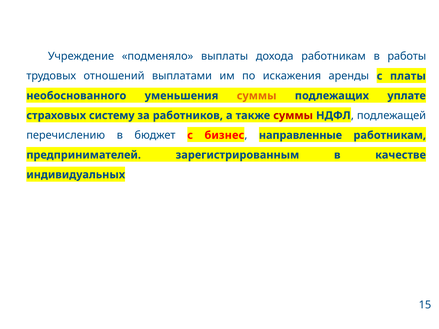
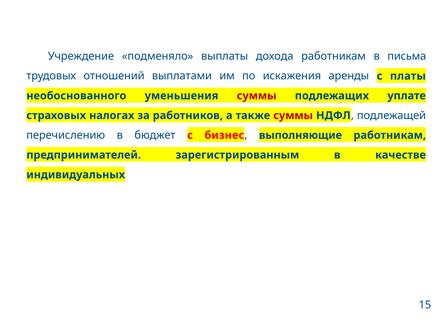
работы: работы -> письма
суммы at (257, 96) colour: orange -> red
систему: систему -> налогах
направленные: направленные -> выполняющие
